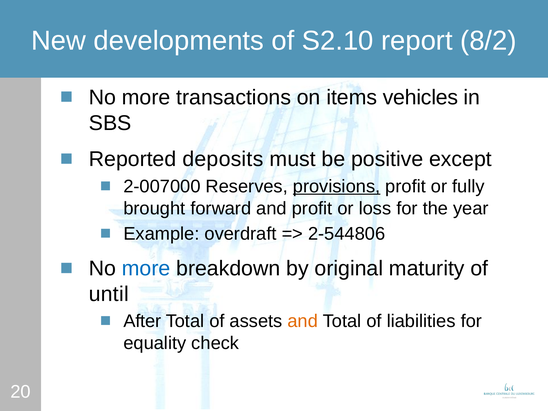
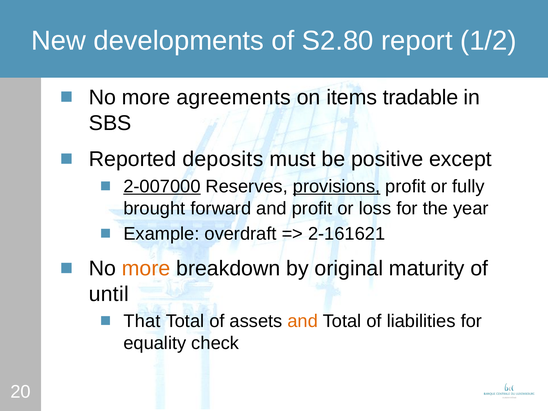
S2.10: S2.10 -> S2.80
8/2: 8/2 -> 1/2
transactions: transactions -> agreements
vehicles: vehicles -> tradable
2-007000 underline: none -> present
2-544806: 2-544806 -> 2-161621
more at (146, 269) colour: blue -> orange
After: After -> That
